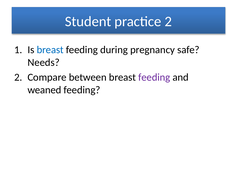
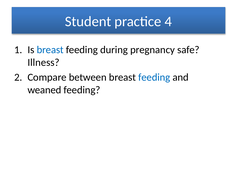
practice 2: 2 -> 4
Needs: Needs -> Illness
feeding at (154, 77) colour: purple -> blue
